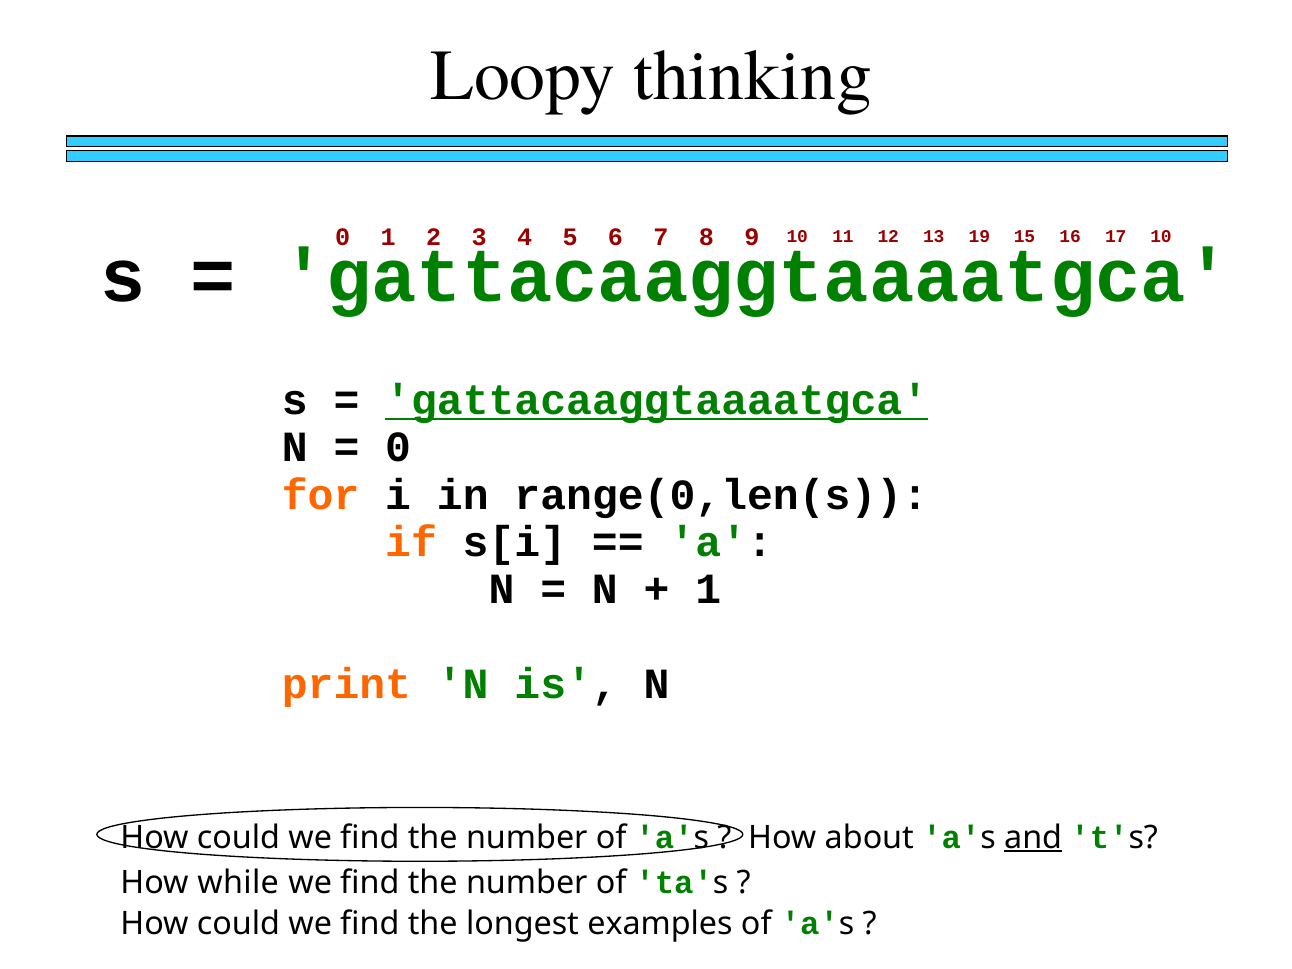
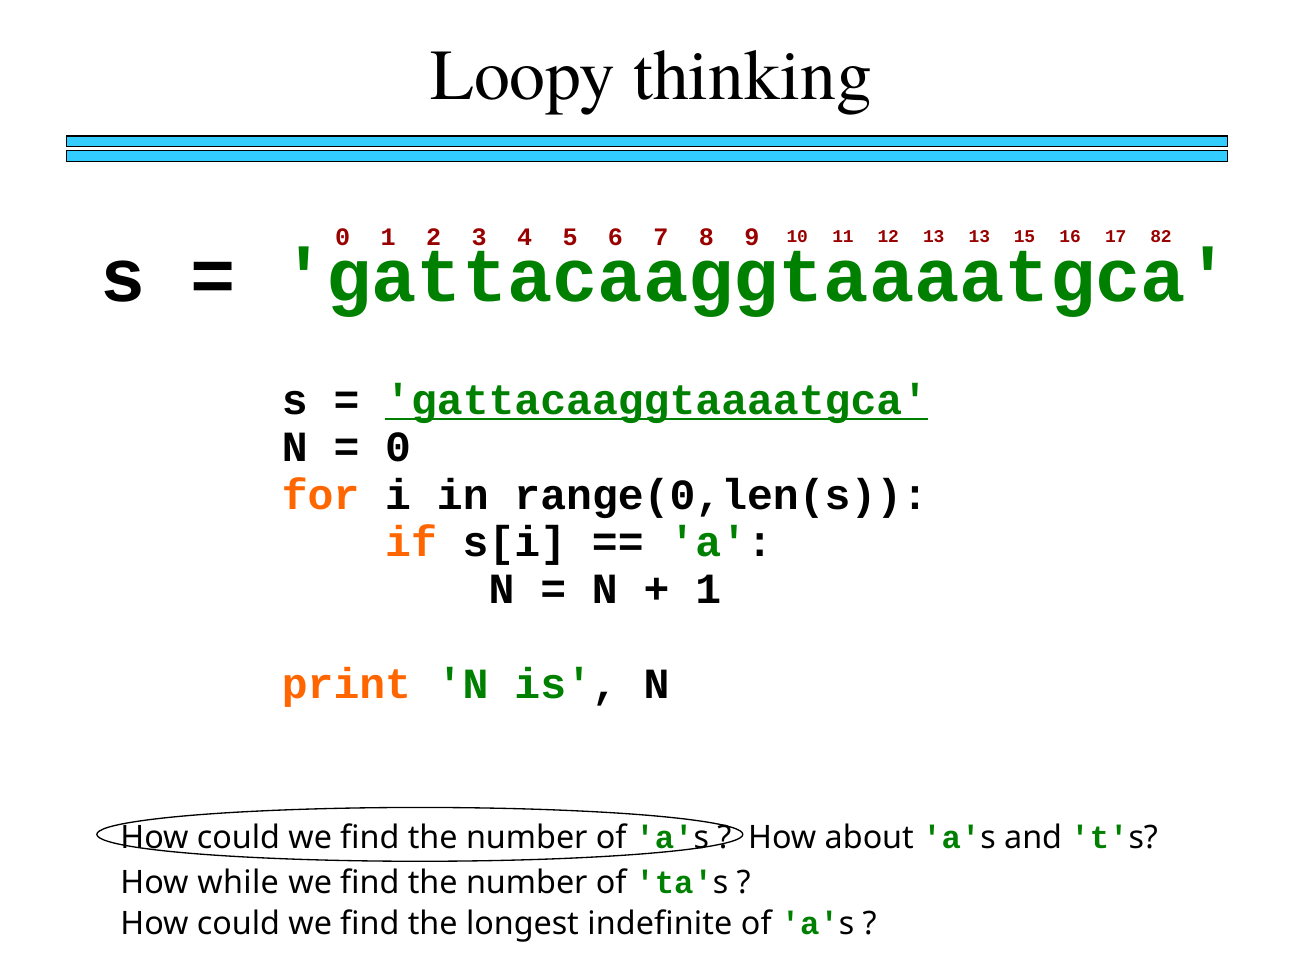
13 19: 19 -> 13
17 10: 10 -> 82
and underline: present -> none
examples: examples -> indefinite
